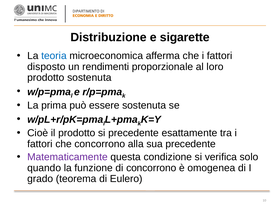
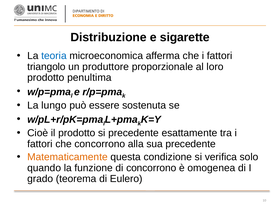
disposto: disposto -> triangolo
rendimenti: rendimenti -> produttore
prodotto sostenuta: sostenuta -> penultima
prima: prima -> lungo
Matematicamente colour: purple -> orange
